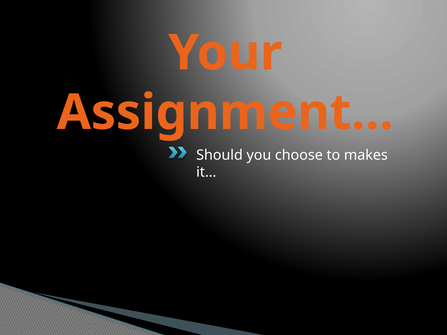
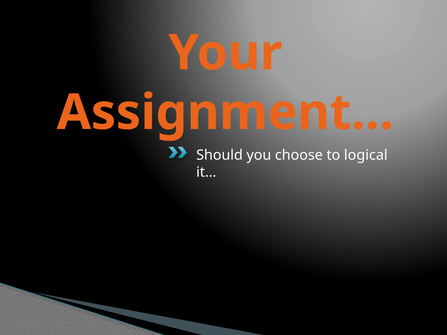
makes: makes -> logical
